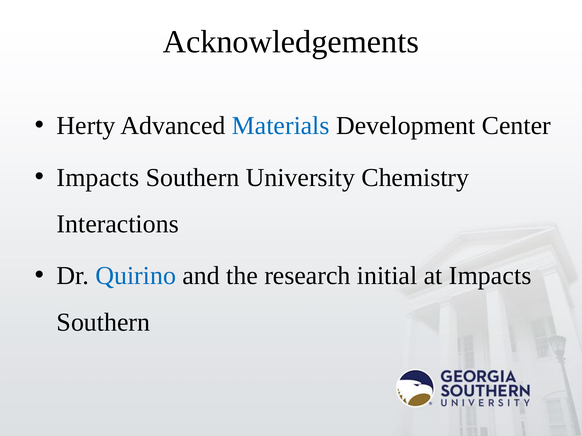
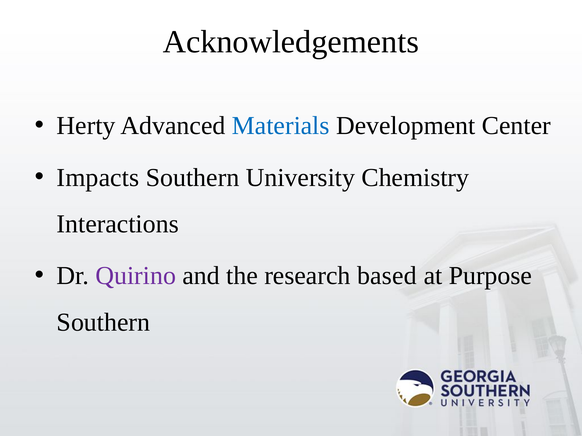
Quirino colour: blue -> purple
initial: initial -> based
at Impacts: Impacts -> Purpose
